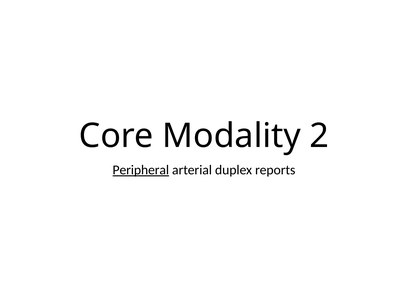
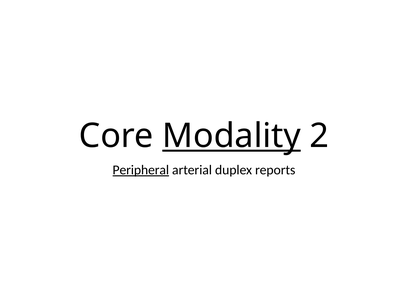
Modality underline: none -> present
